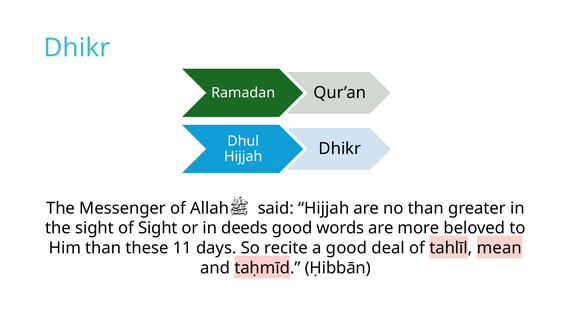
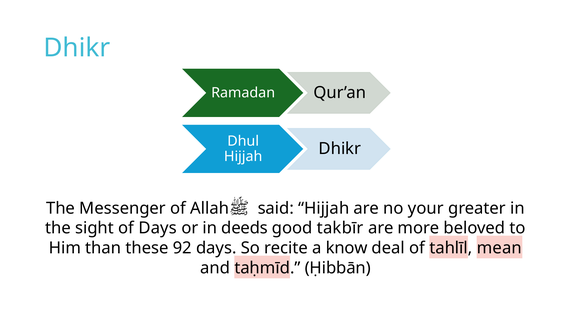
no than: than -> your
of Sight: Sight -> Days
words: words -> takbīr
11: 11 -> 92
a good: good -> know
